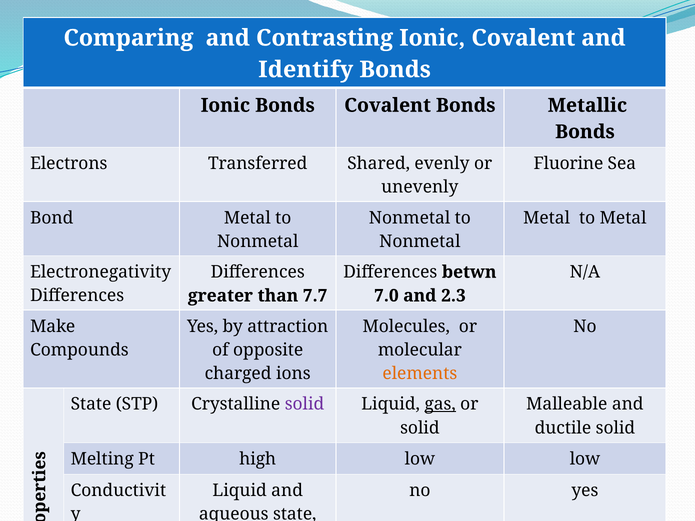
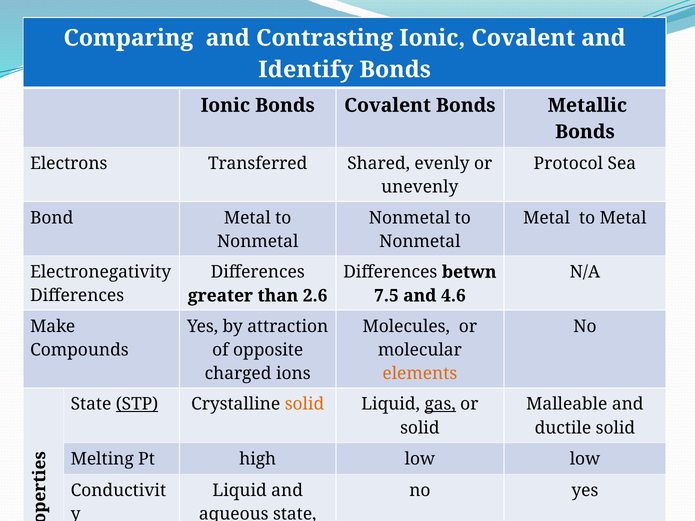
Fluorine: Fluorine -> Protocol
7.7: 7.7 -> 2.6
7.0: 7.0 -> 7.5
2.3: 2.3 -> 4.6
STP underline: none -> present
solid at (304, 404) colour: purple -> orange
